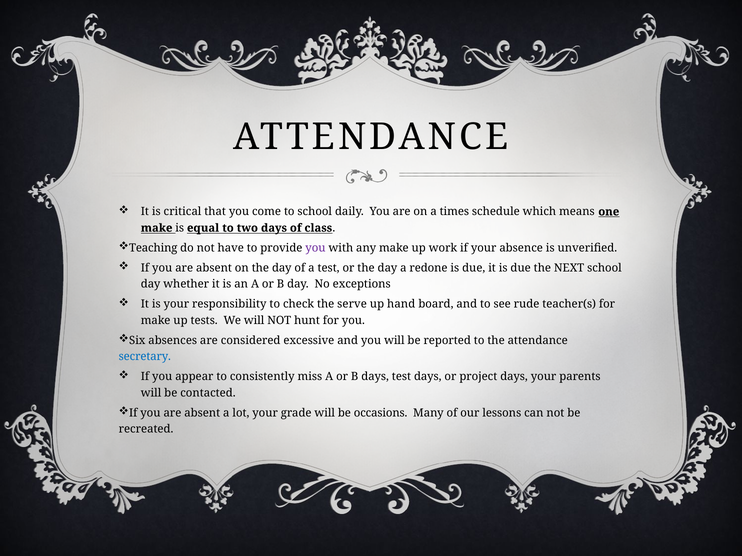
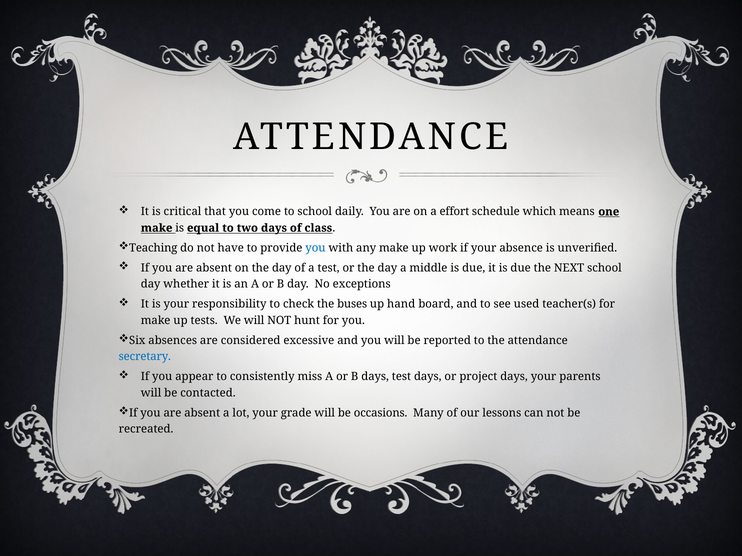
times: times -> effort
you at (315, 248) colour: purple -> blue
redone: redone -> middle
serve: serve -> buses
rude: rude -> used
